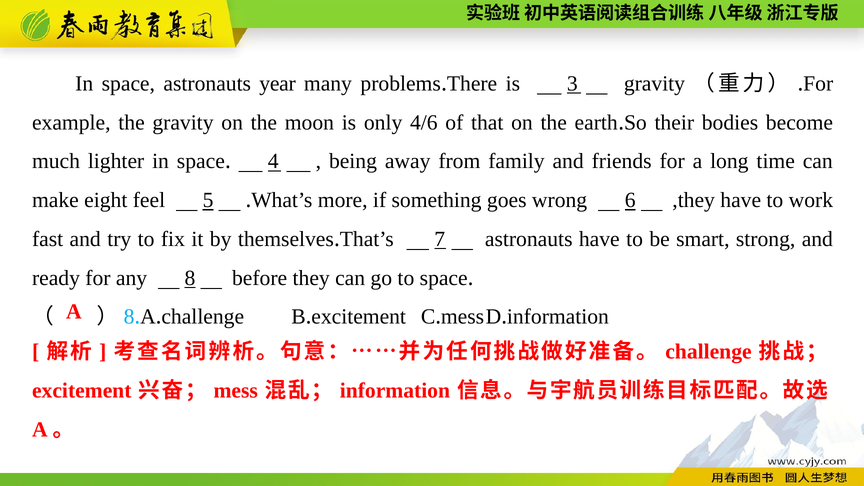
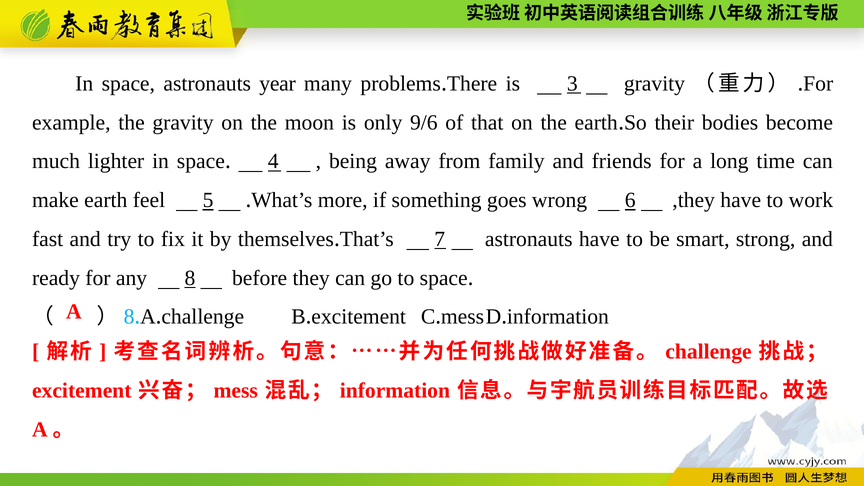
4/6: 4/6 -> 9/6
make eight: eight -> earth
